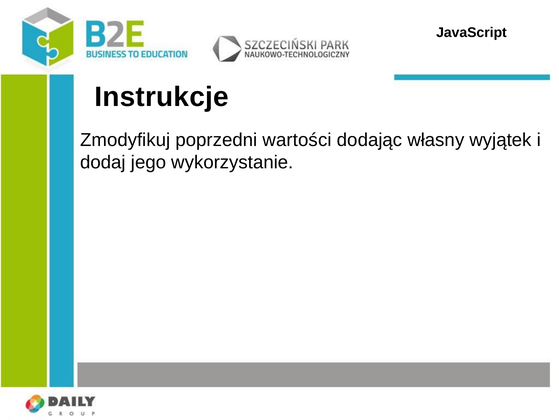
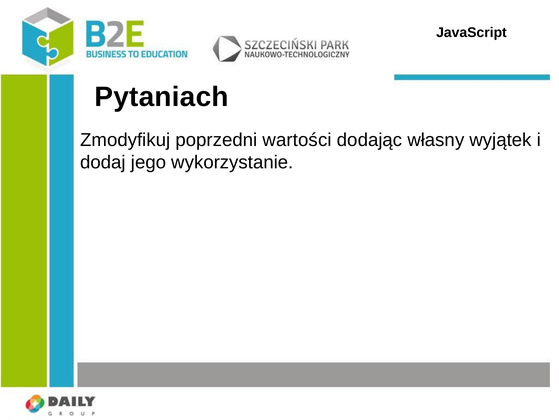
Instrukcje: Instrukcje -> Pytaniach
